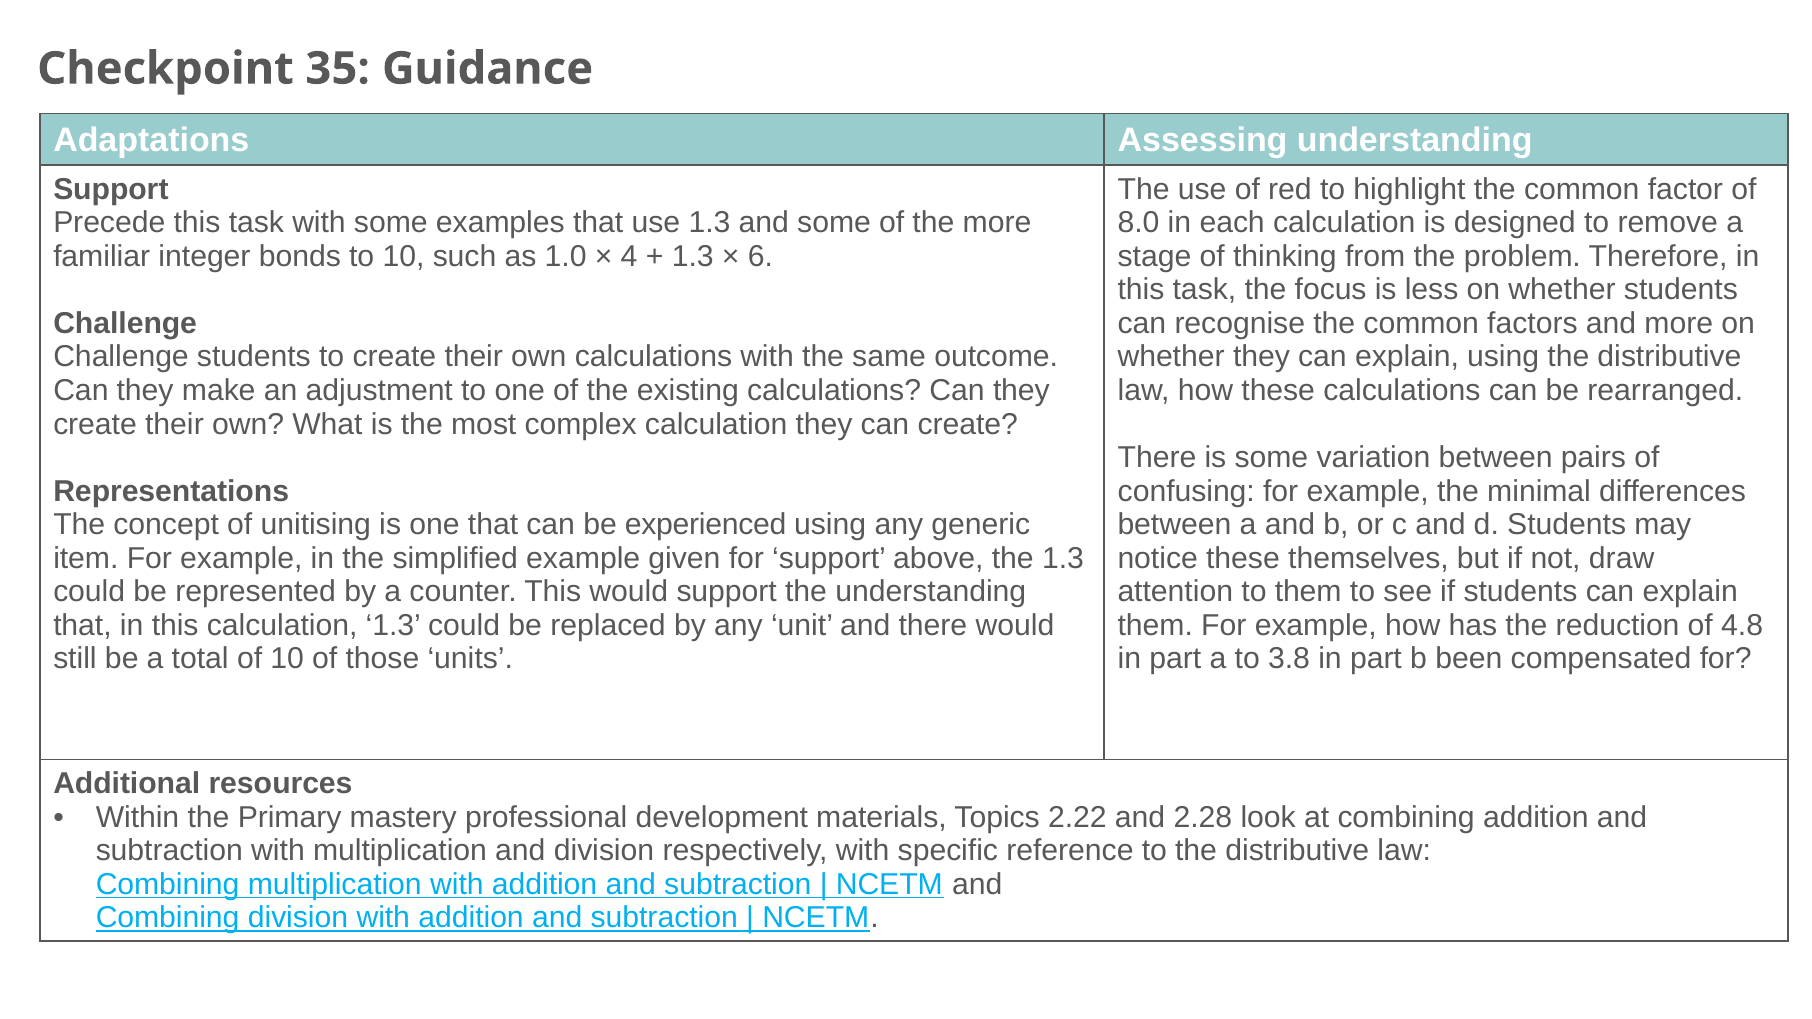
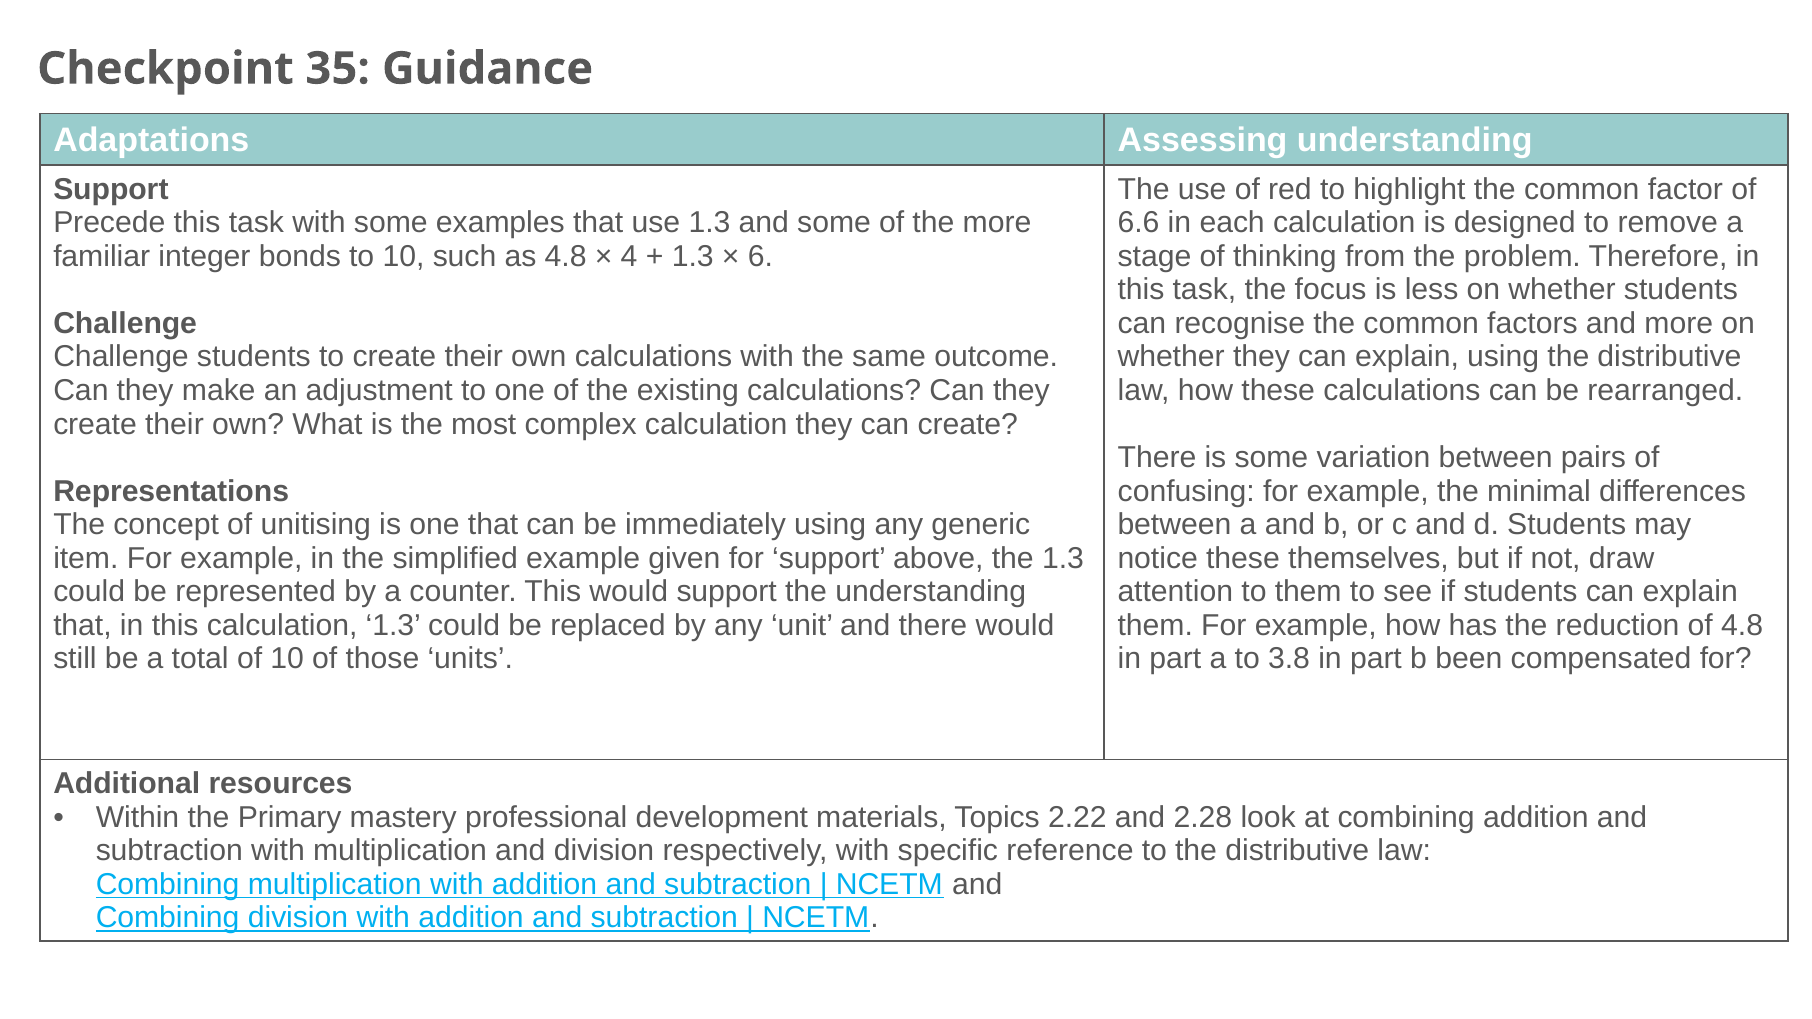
8.0: 8.0 -> 6.6
as 1.0: 1.0 -> 4.8
experienced: experienced -> immediately
